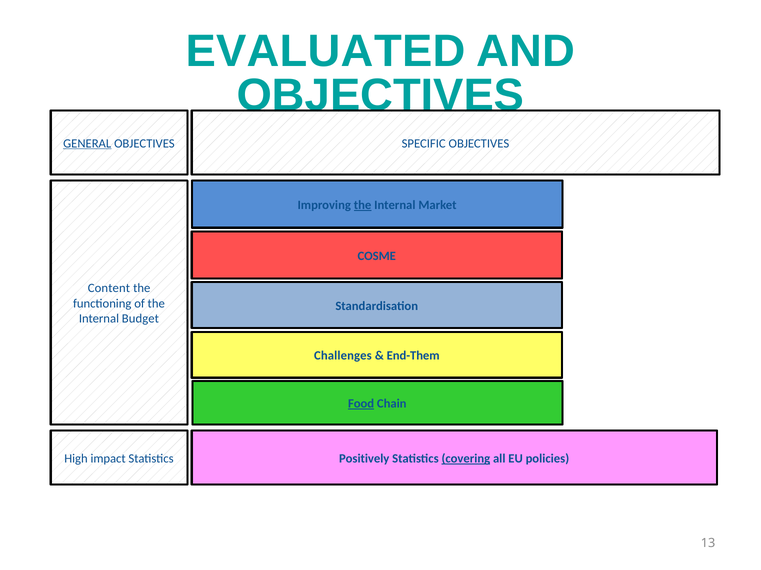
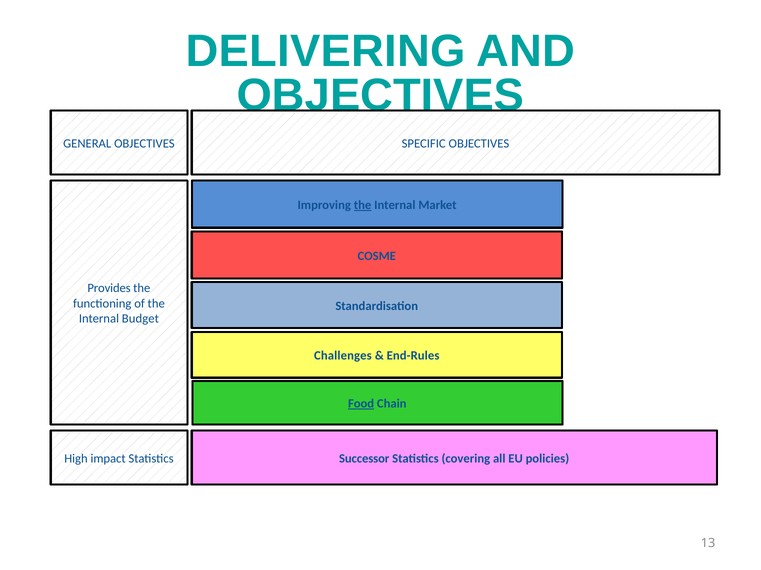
EVALUATED: EVALUATED -> DELIVERING
GENERAL underline: present -> none
Content: Content -> Provides
End-Them: End-Them -> End-Rules
Positively: Positively -> Successor
covering underline: present -> none
